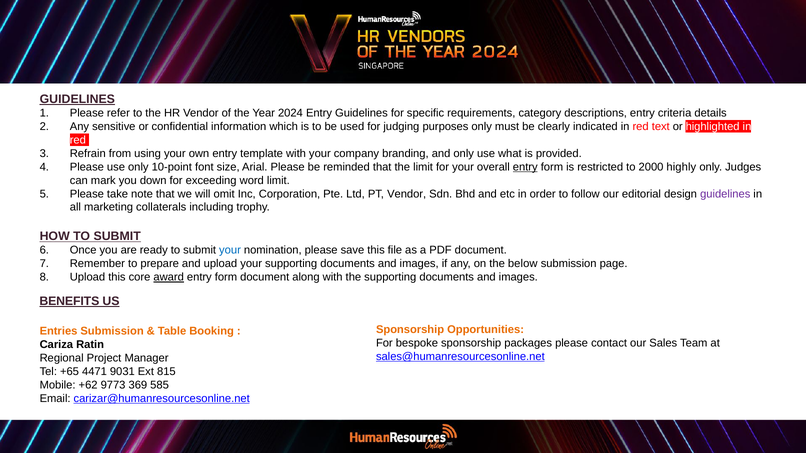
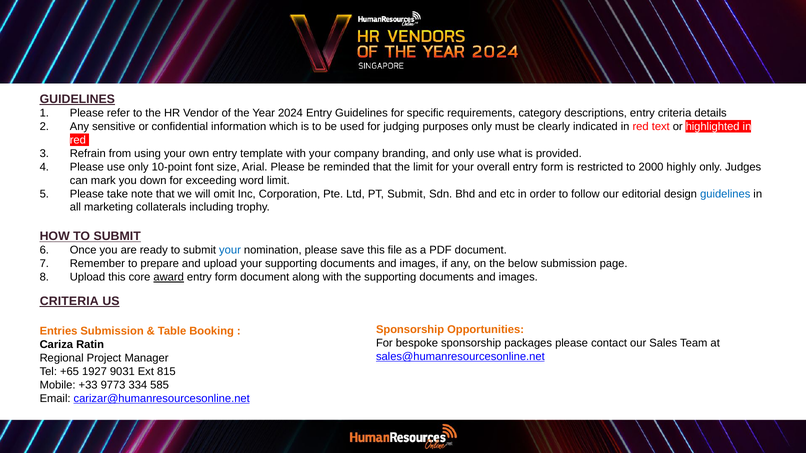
entry at (525, 167) underline: present -> none
PT Vendor: Vendor -> Submit
guidelines at (725, 194) colour: purple -> blue
BENEFITS at (69, 301): BENEFITS -> CRITERIA
4471: 4471 -> 1927
+62: +62 -> +33
369: 369 -> 334
